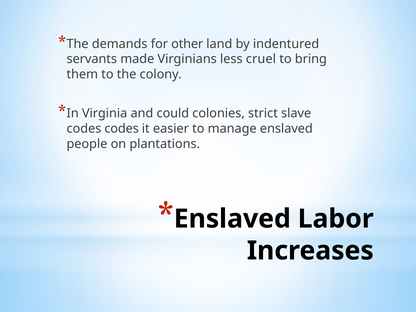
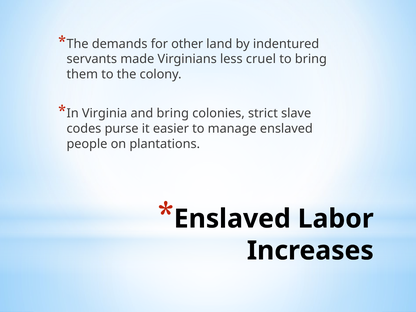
and could: could -> bring
codes codes: codes -> purse
